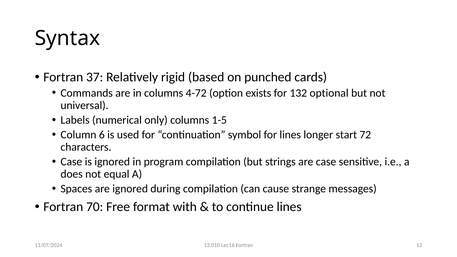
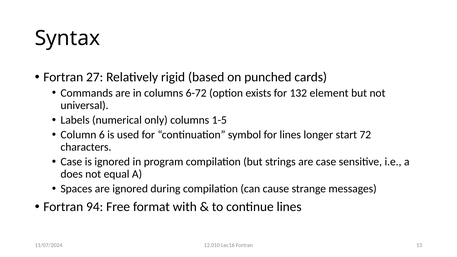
37: 37 -> 27
4-72: 4-72 -> 6-72
optional: optional -> element
70: 70 -> 94
